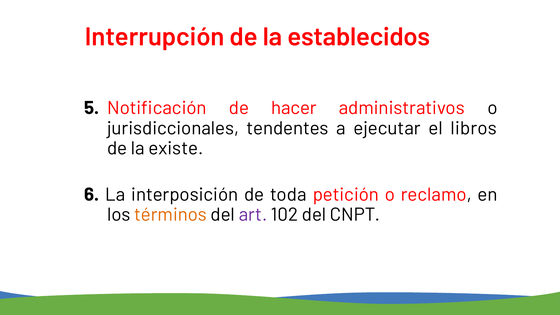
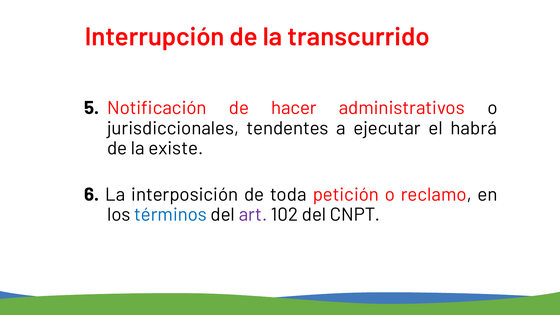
establecidos: establecidos -> transcurrido
libros: libros -> habrá
términos colour: orange -> blue
